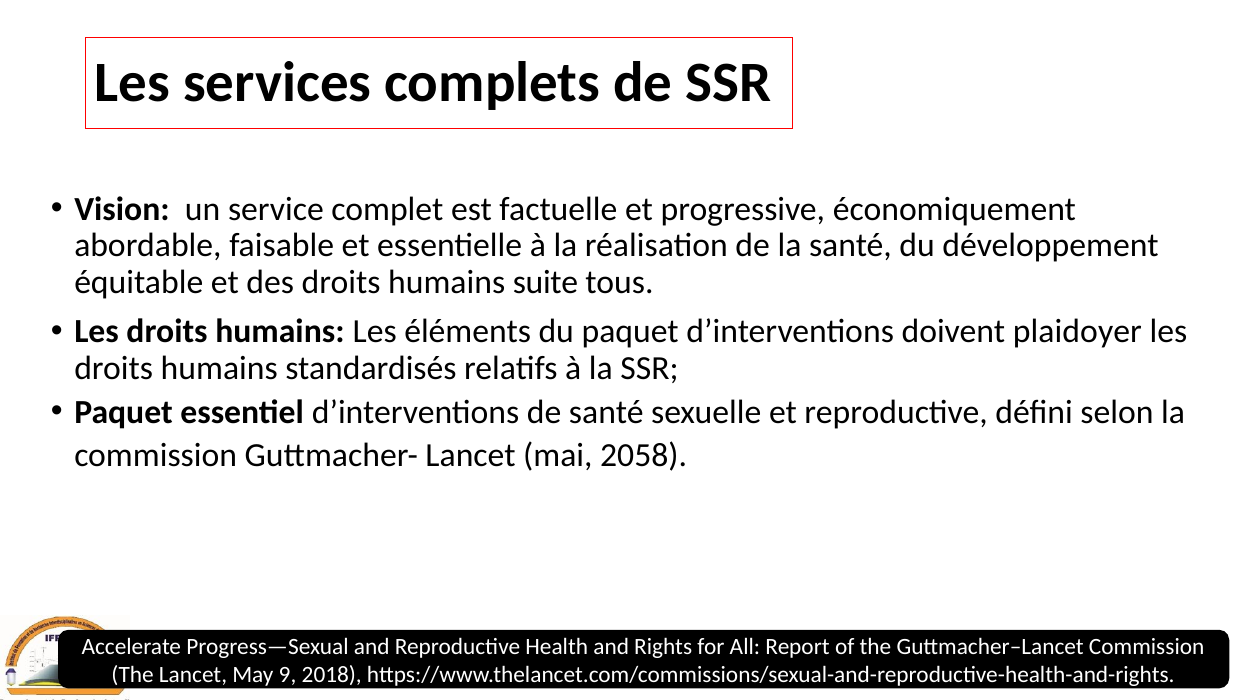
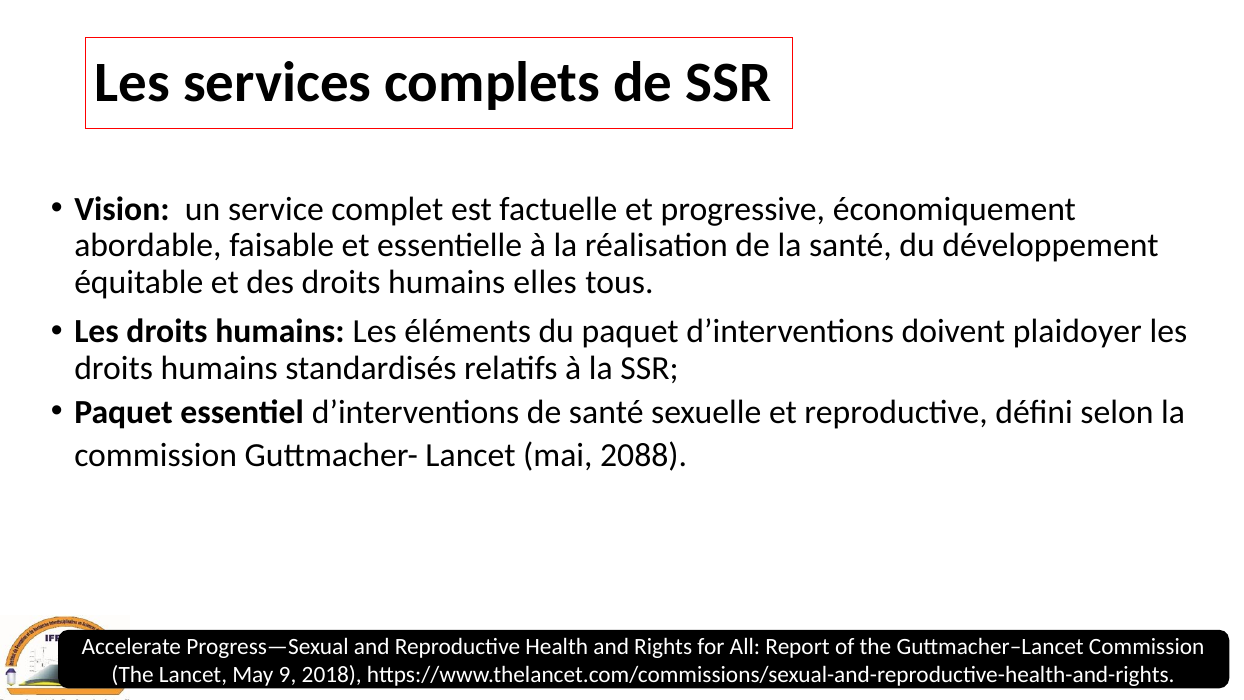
suite: suite -> elles
2058: 2058 -> 2088
